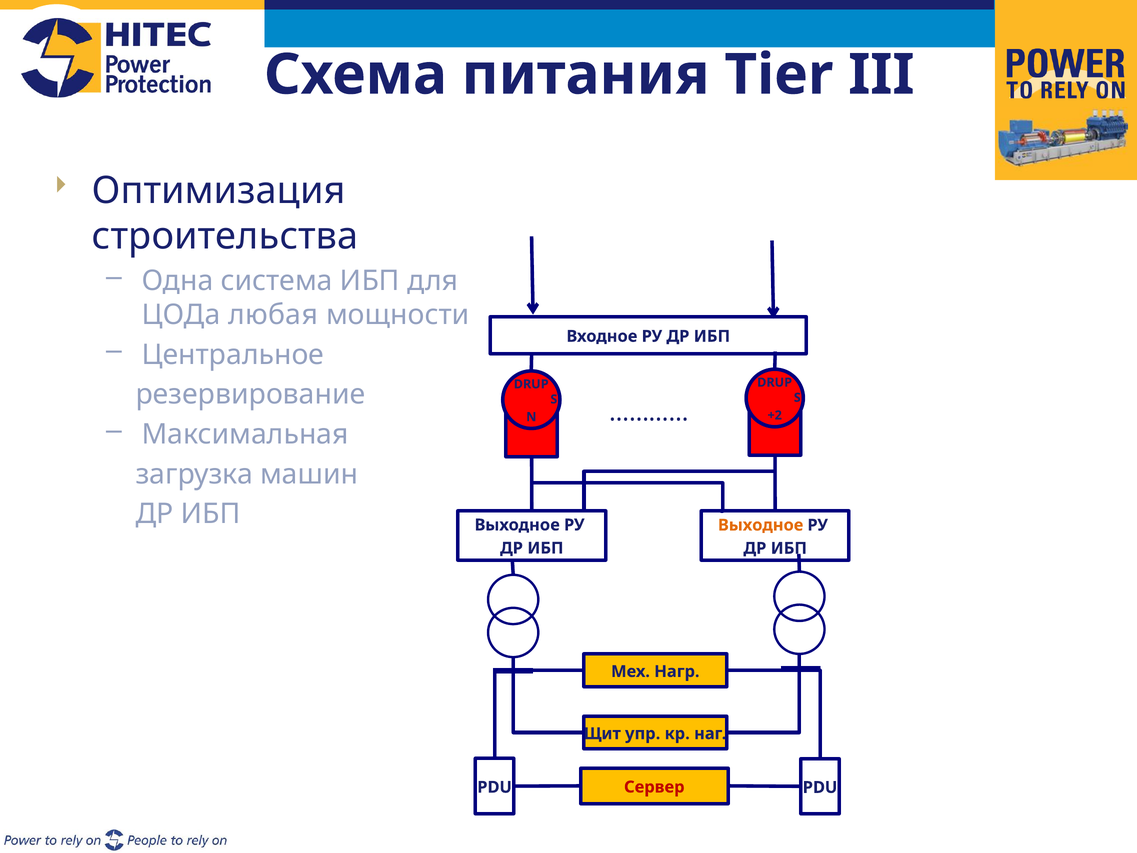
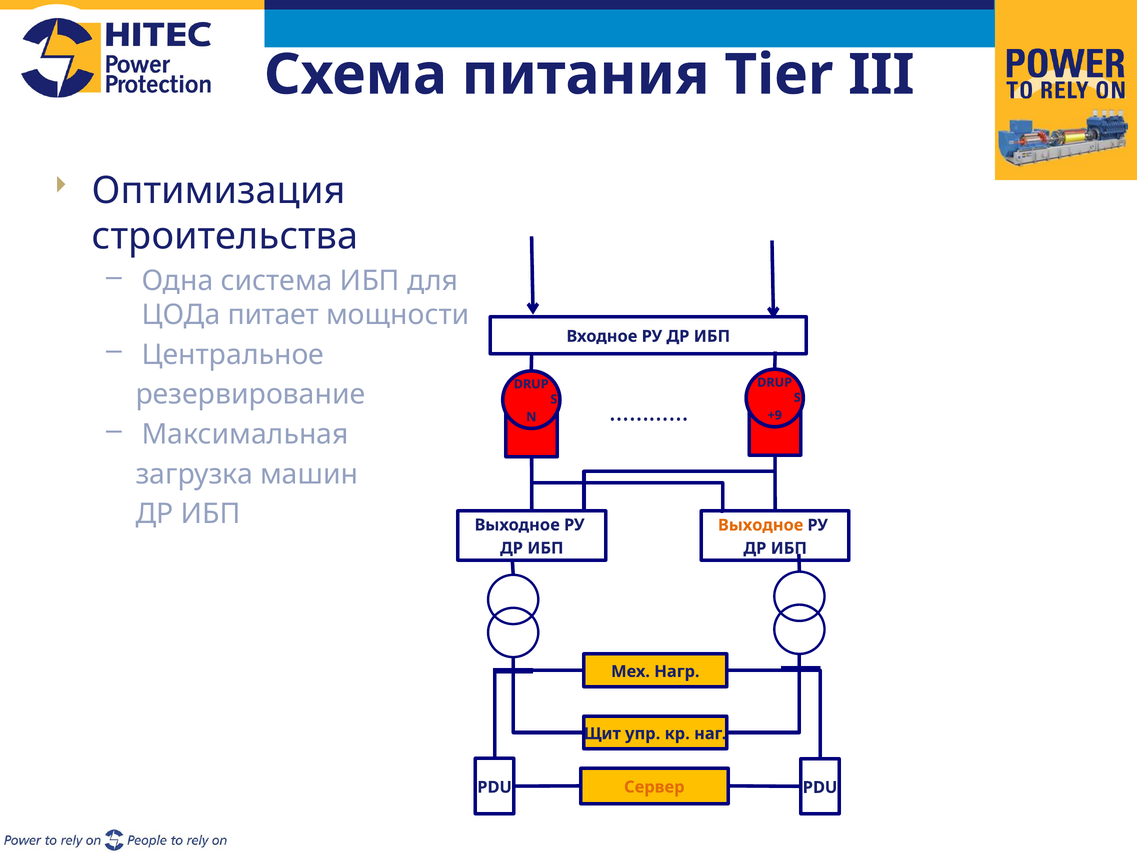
любая: любая -> питает
+2: +2 -> +9
Сервер colour: red -> orange
